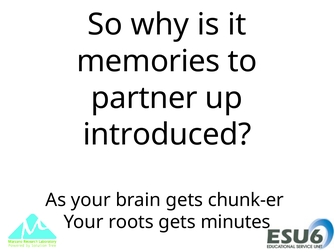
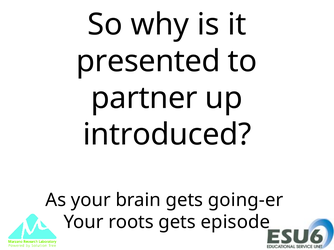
memories: memories -> presented
chunk-er: chunk-er -> going-er
minutes: minutes -> episode
